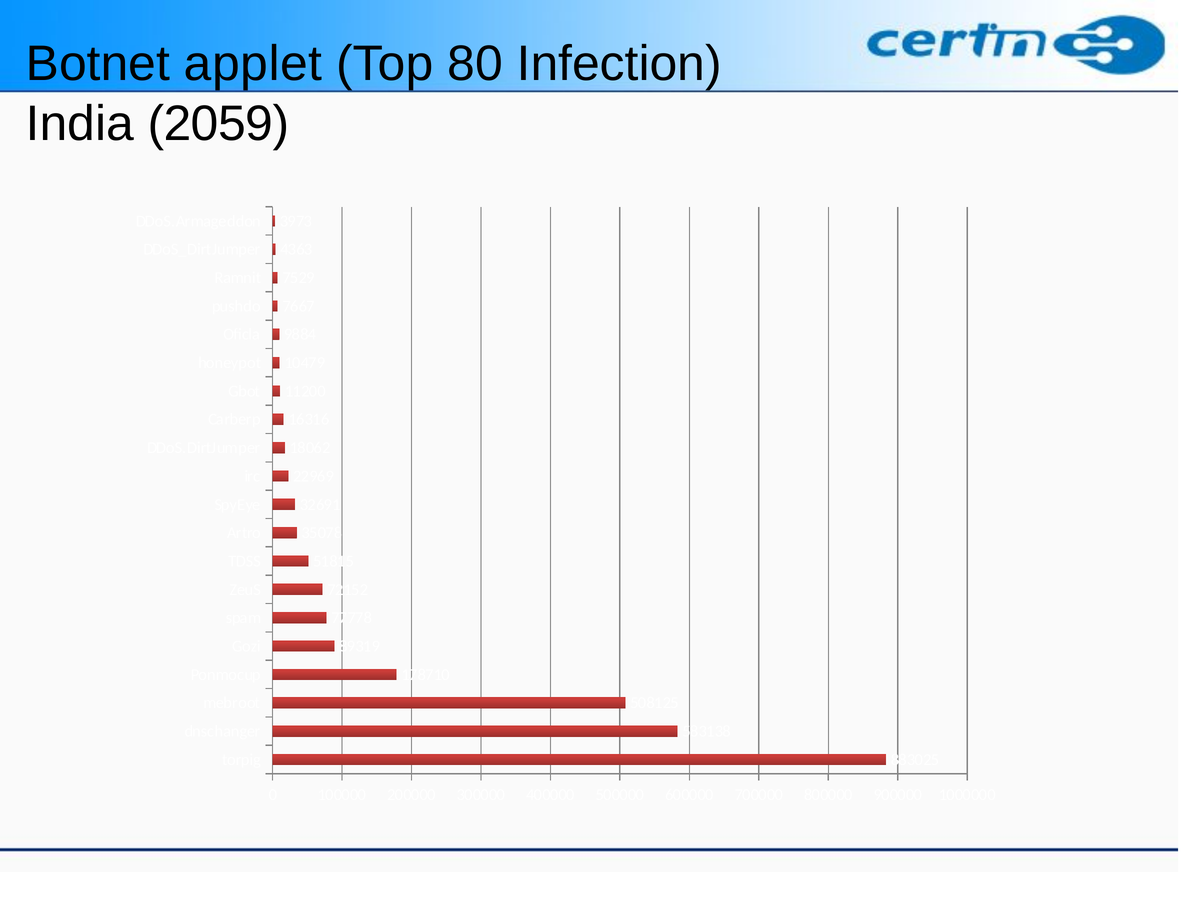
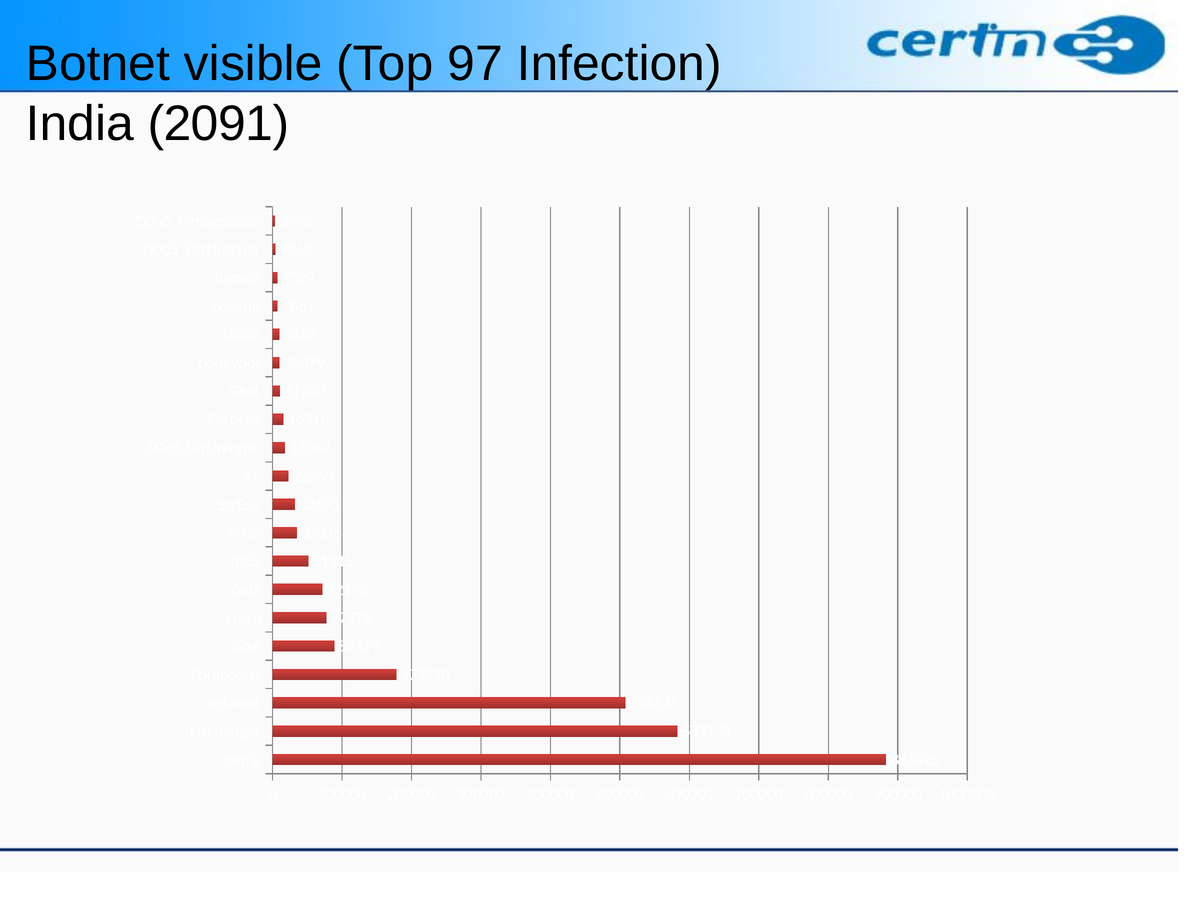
applet: applet -> visible
80: 80 -> 97
2059: 2059 -> 2091
